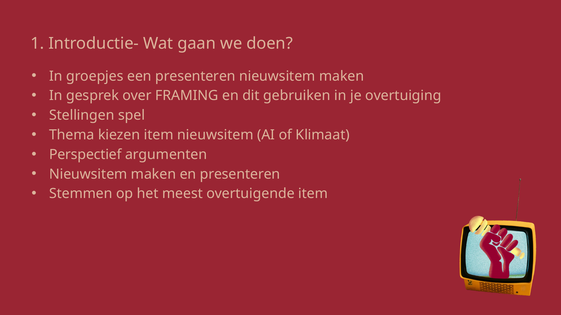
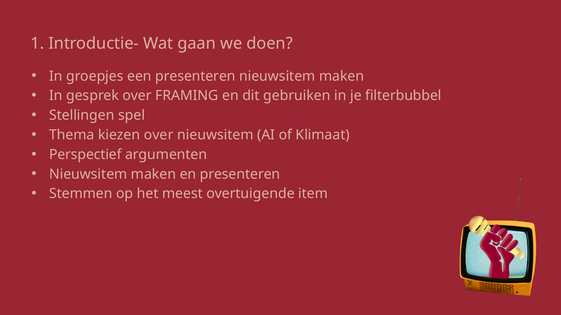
overtuiging: overtuiging -> filterbubbel
kiezen item: item -> over
